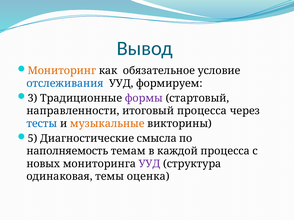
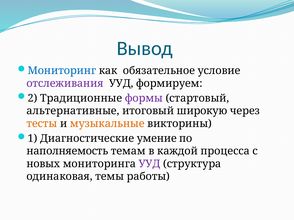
Мониторинг colour: orange -> blue
отслеживания colour: blue -> purple
3: 3 -> 2
направленности: направленности -> альтернативные
итоговый процесса: процесса -> широкую
тесты colour: blue -> orange
5: 5 -> 1
смысла: смысла -> умение
оценка: оценка -> работы
